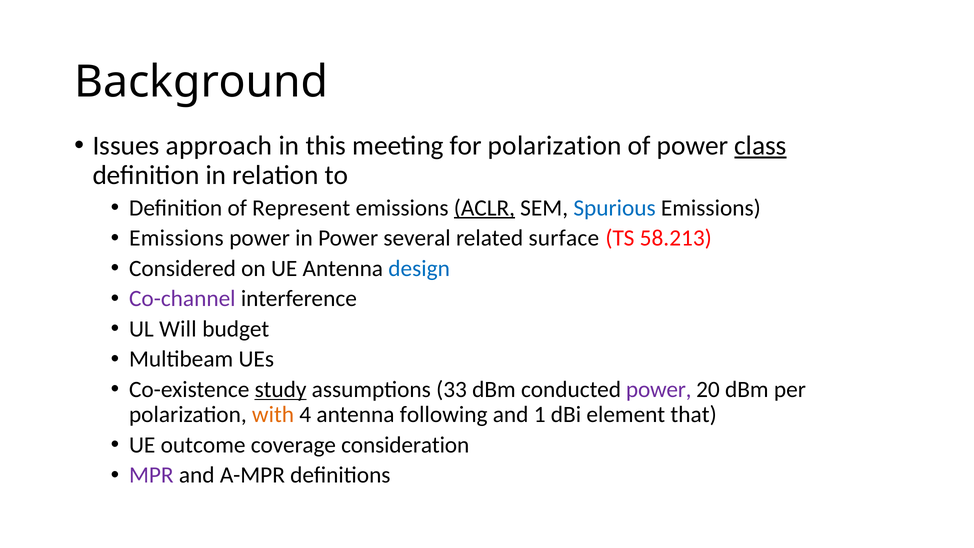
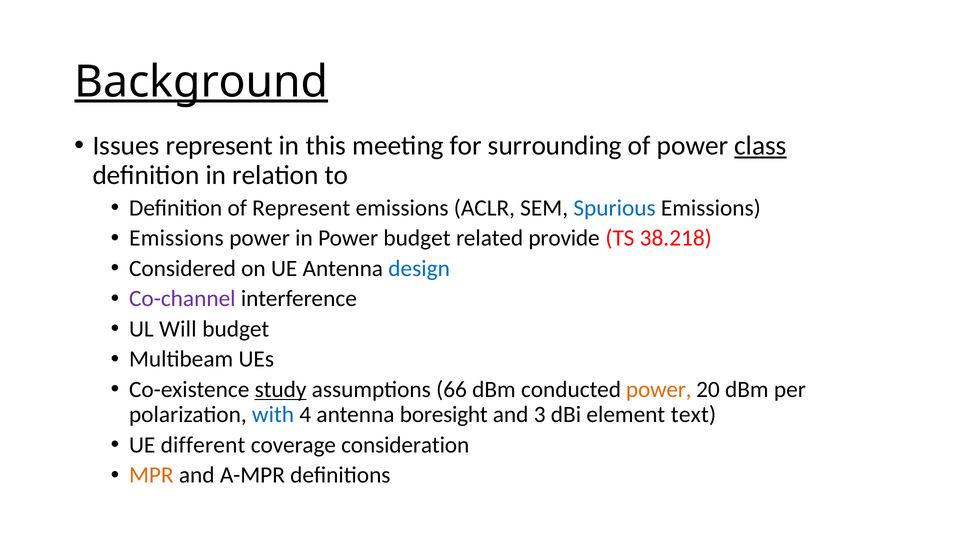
Background underline: none -> present
Issues approach: approach -> represent
for polarization: polarization -> surrounding
ACLR underline: present -> none
Power several: several -> budget
surface: surface -> provide
58.213: 58.213 -> 38.218
33: 33 -> 66
power at (659, 389) colour: purple -> orange
with colour: orange -> blue
following: following -> boresight
1: 1 -> 3
that: that -> text
outcome: outcome -> different
MPR colour: purple -> orange
